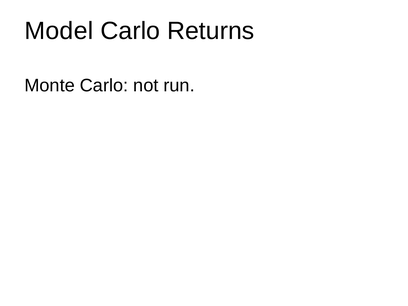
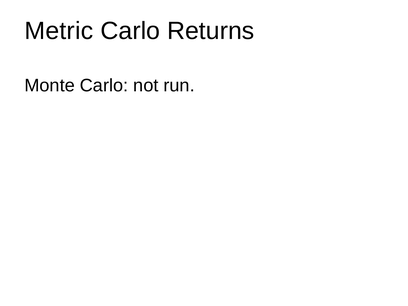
Model: Model -> Metric
